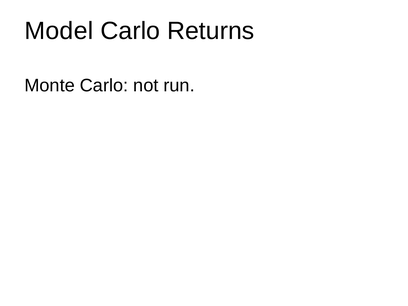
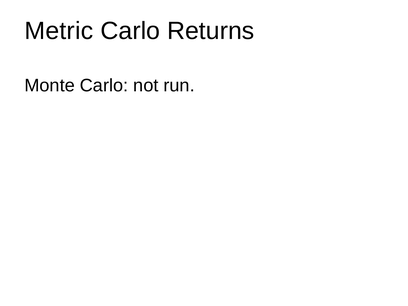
Model: Model -> Metric
